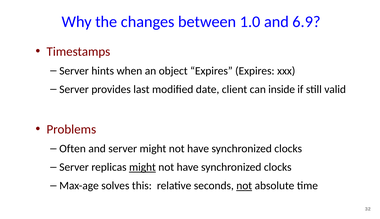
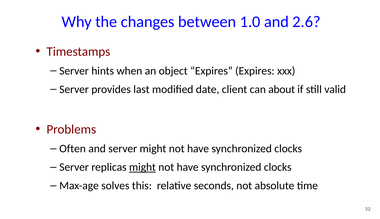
6.9: 6.9 -> 2.6
inside: inside -> about
not at (244, 186) underline: present -> none
